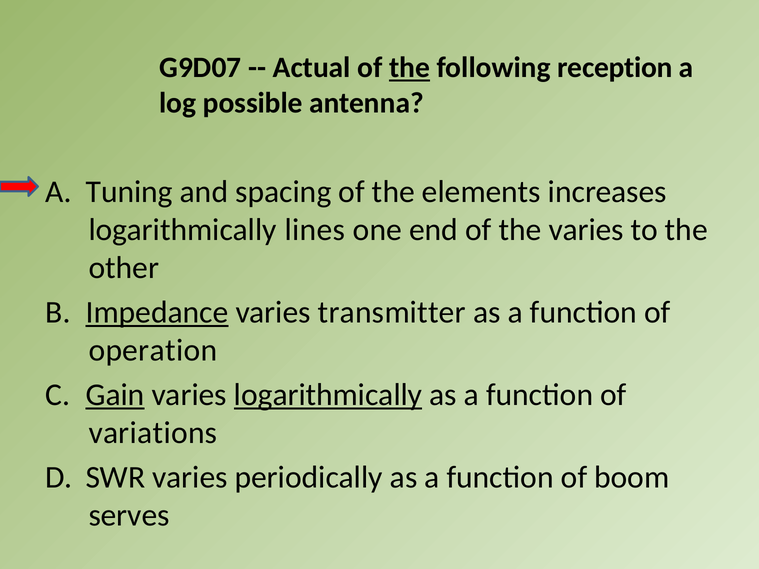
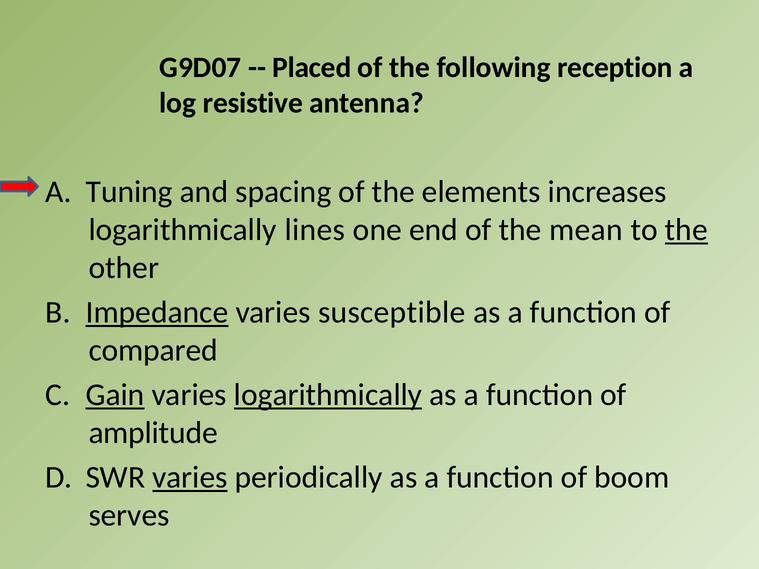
Actual: Actual -> Placed
the at (410, 68) underline: present -> none
possible: possible -> resistive
the varies: varies -> mean
the at (686, 230) underline: none -> present
transmitter: transmitter -> susceptible
operation: operation -> compared
variations: variations -> amplitude
varies at (190, 478) underline: none -> present
